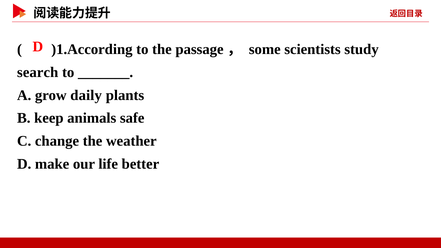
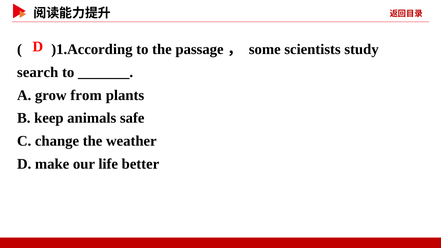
daily: daily -> from
